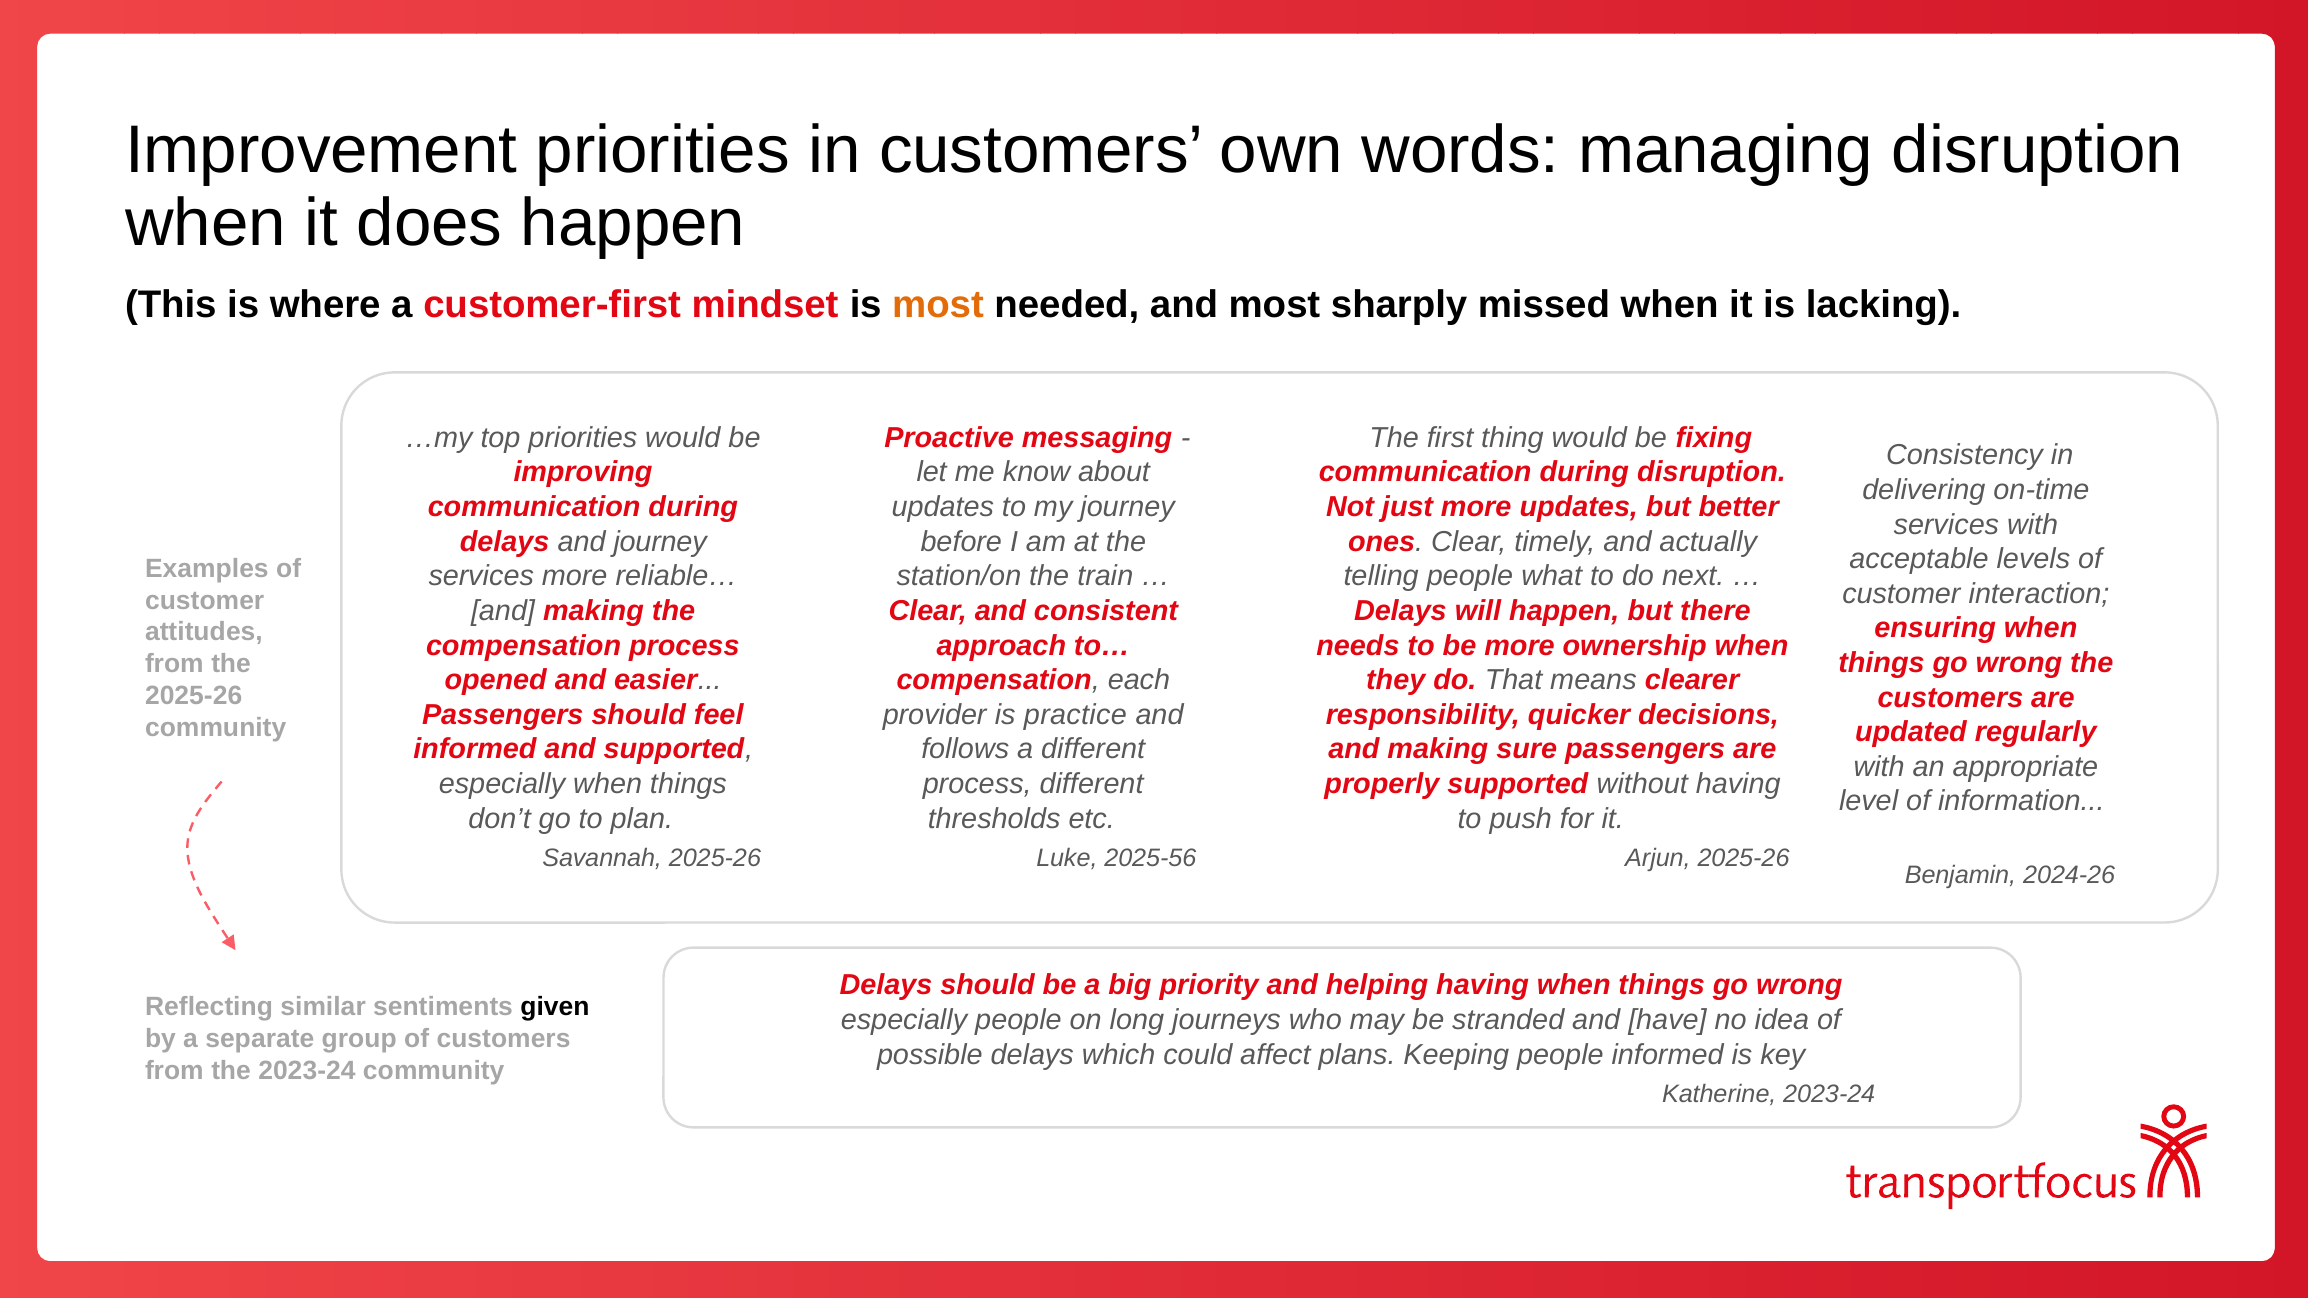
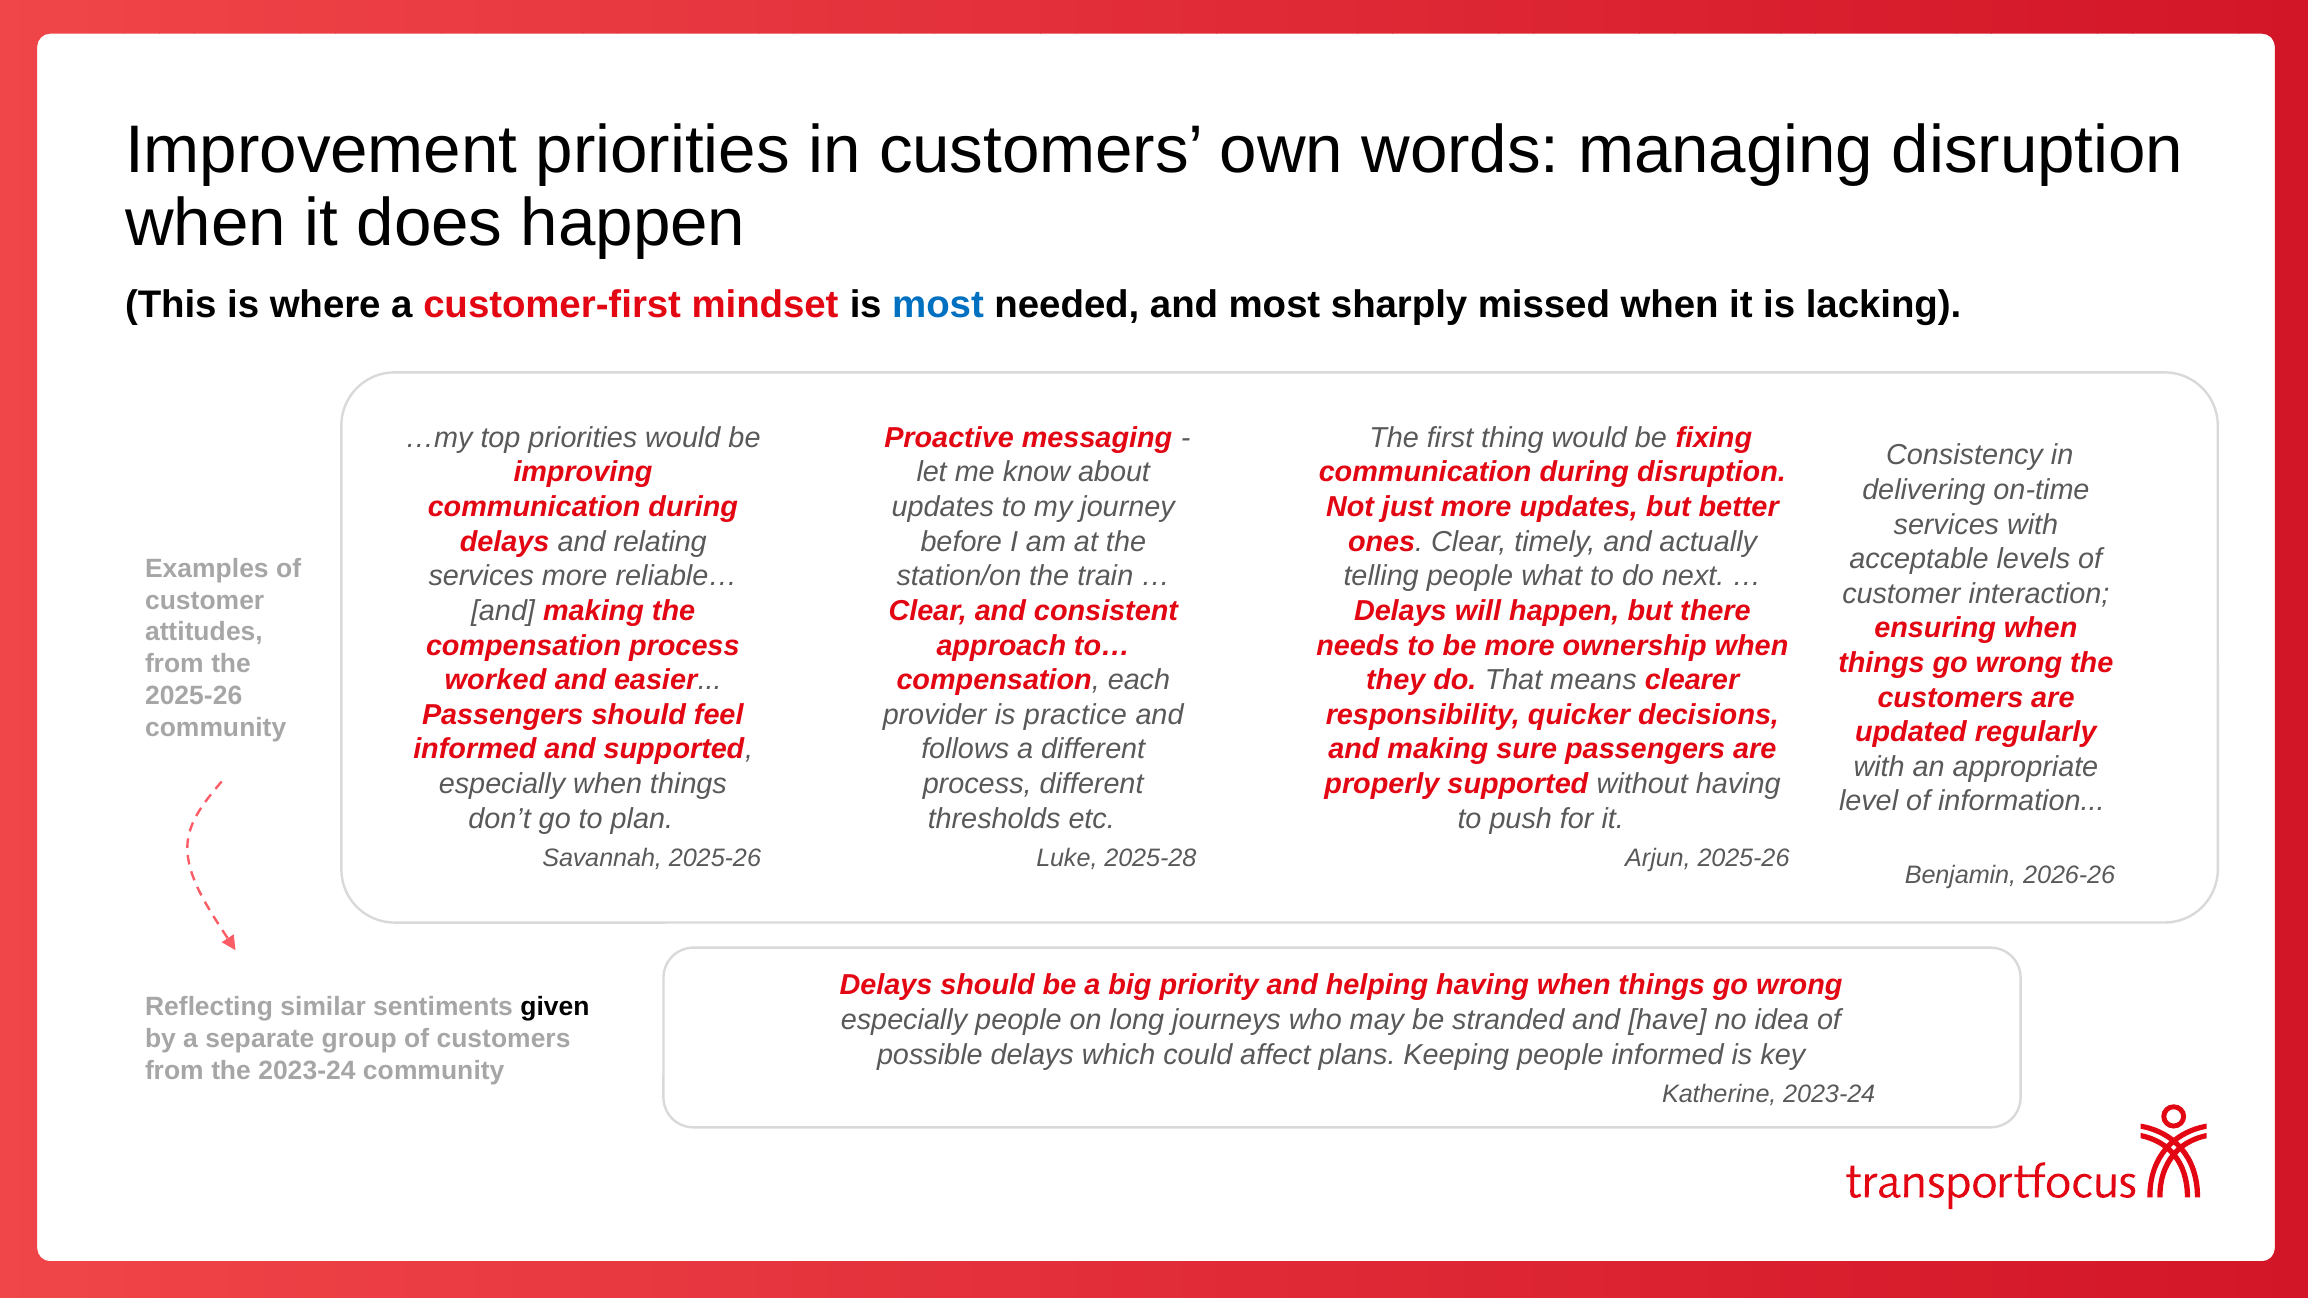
most at (938, 305) colour: orange -> blue
and journey: journey -> relating
opened: opened -> worked
2025-56: 2025-56 -> 2025-28
2024-26: 2024-26 -> 2026-26
